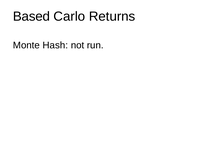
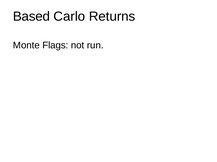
Hash: Hash -> Flags
